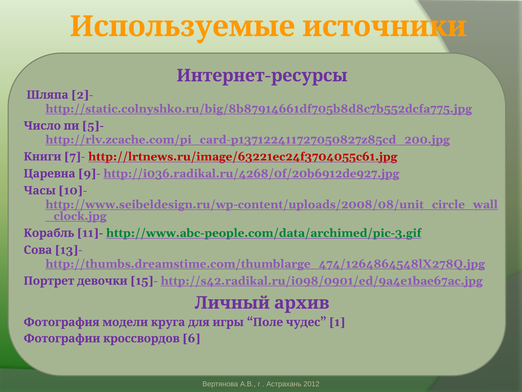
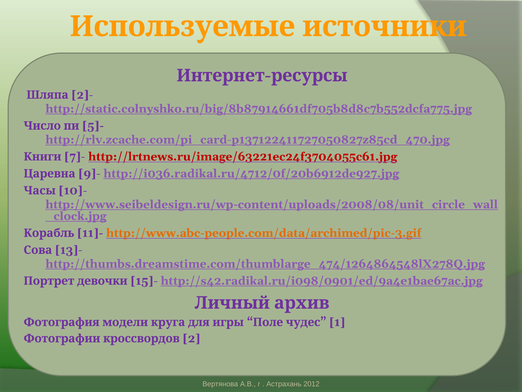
http://rlv.zcache.com/pi_card-p137122411727050827z85cd_200.jpg: http://rlv.zcache.com/pi_card-p137122411727050827z85cd_200.jpg -> http://rlv.zcache.com/pi_card-p137122411727050827z85cd_470.jpg
http://i036.radikal.ru/4268/0f/20b6912de927.jpg: http://i036.radikal.ru/4268/0f/20b6912de927.jpg -> http://i036.radikal.ru/4712/0f/20b6912de927.jpg
http://www.abc-people.com/data/archimed/pic-3.gif colour: green -> orange
6: 6 -> 2
